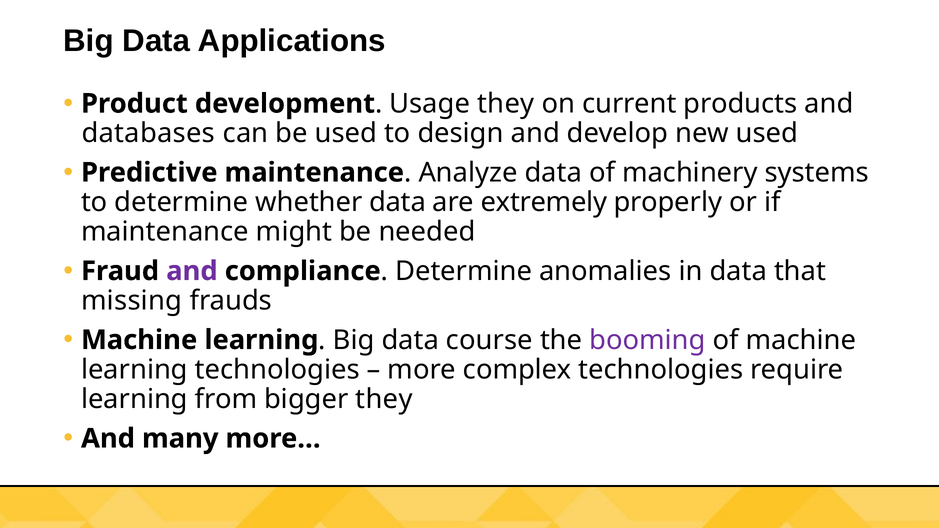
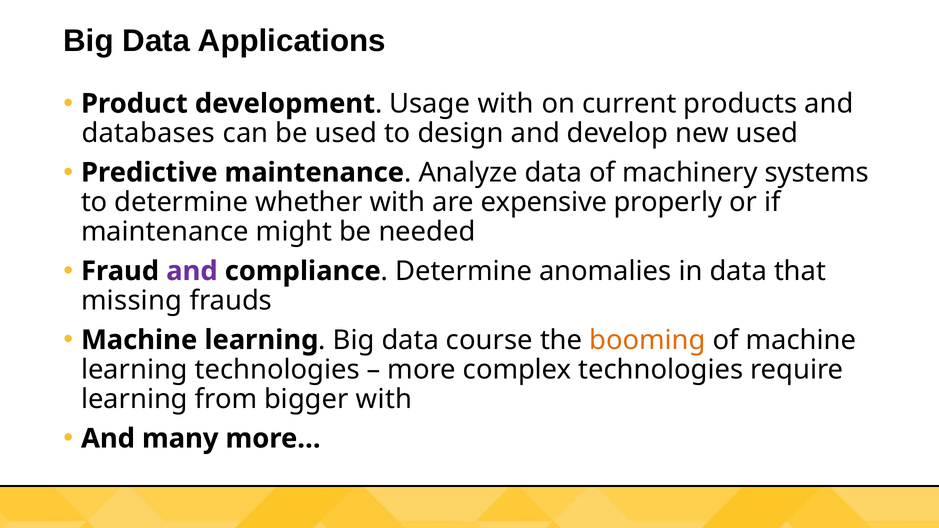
Usage they: they -> with
whether data: data -> with
extremely: extremely -> expensive
booming colour: purple -> orange
bigger they: they -> with
